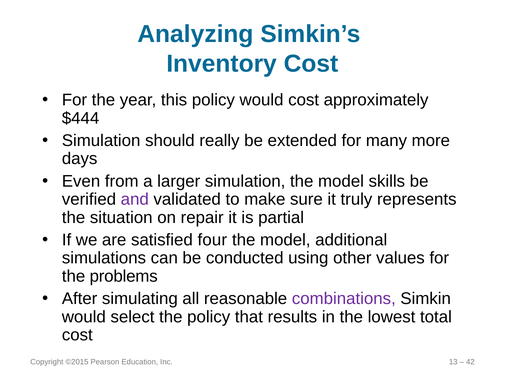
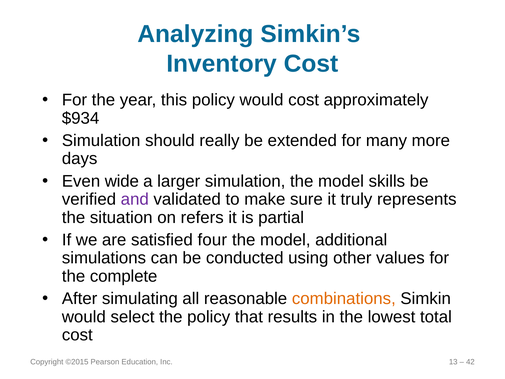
$444: $444 -> $934
from: from -> wide
repair: repair -> refers
problems: problems -> complete
combinations colour: purple -> orange
